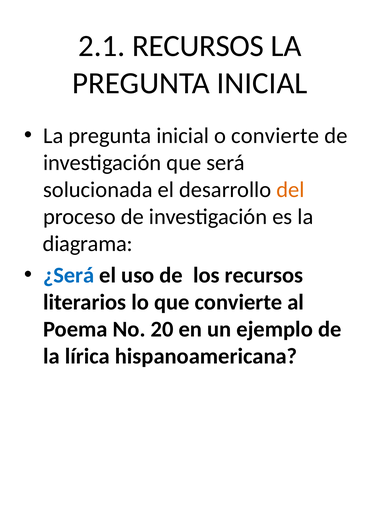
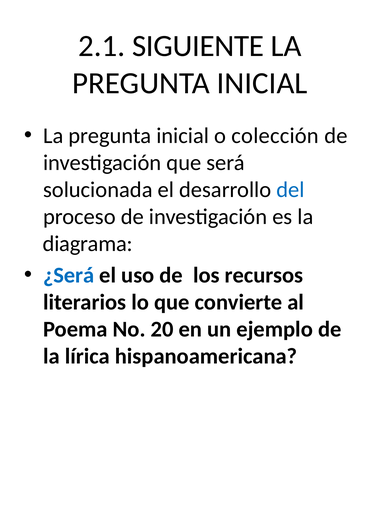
2.1 RECURSOS: RECURSOS -> SIGUIENTE
o convierte: convierte -> colección
del colour: orange -> blue
